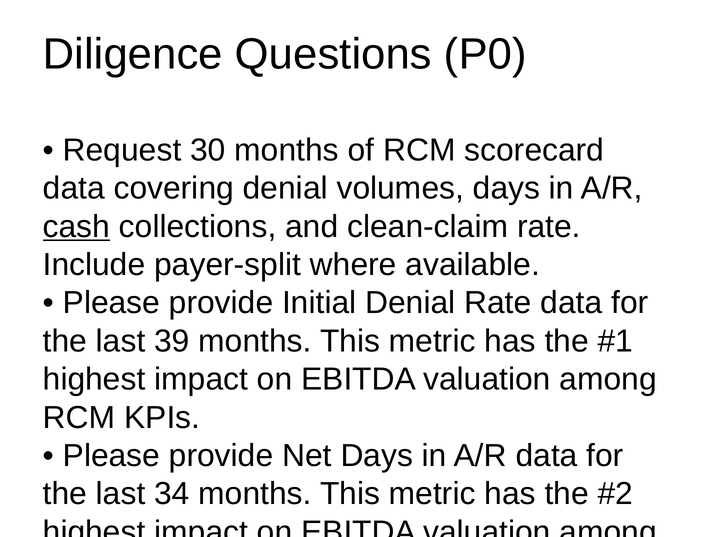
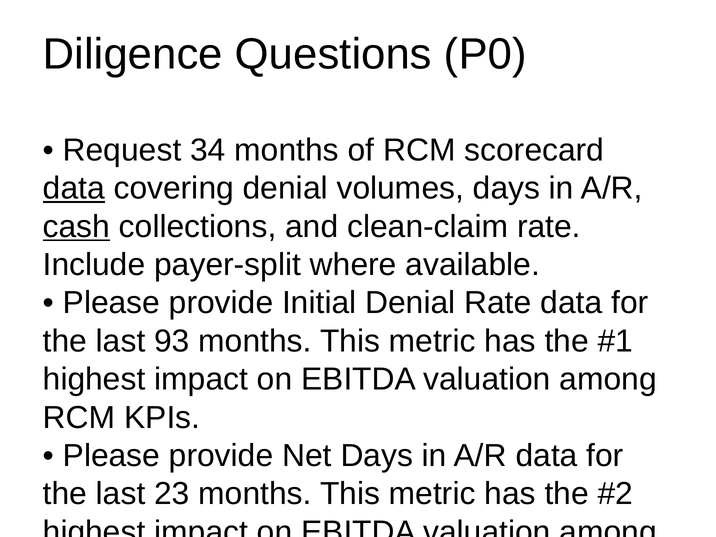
30: 30 -> 34
data at (74, 188) underline: none -> present
39: 39 -> 93
34: 34 -> 23
